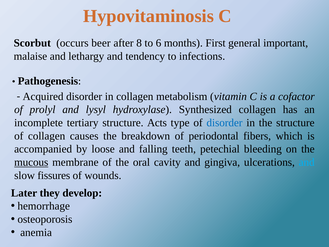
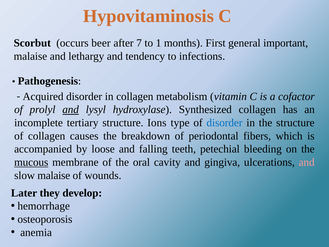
8: 8 -> 7
6: 6 -> 1
and at (71, 109) underline: none -> present
Acts: Acts -> Ions
and at (307, 162) colour: light blue -> pink
slow fissures: fissures -> malaise
